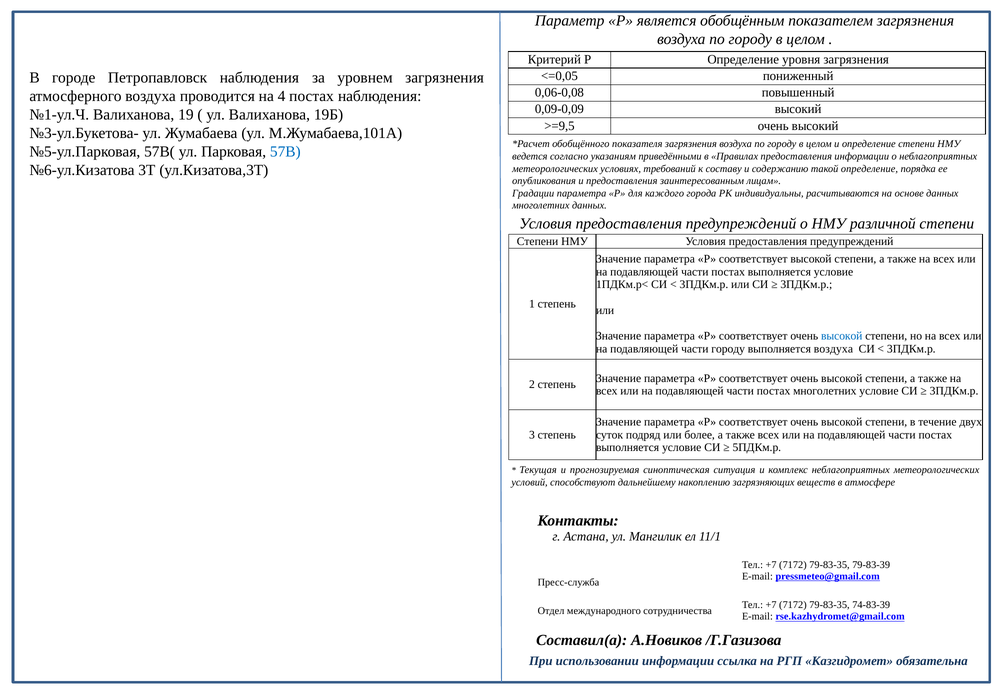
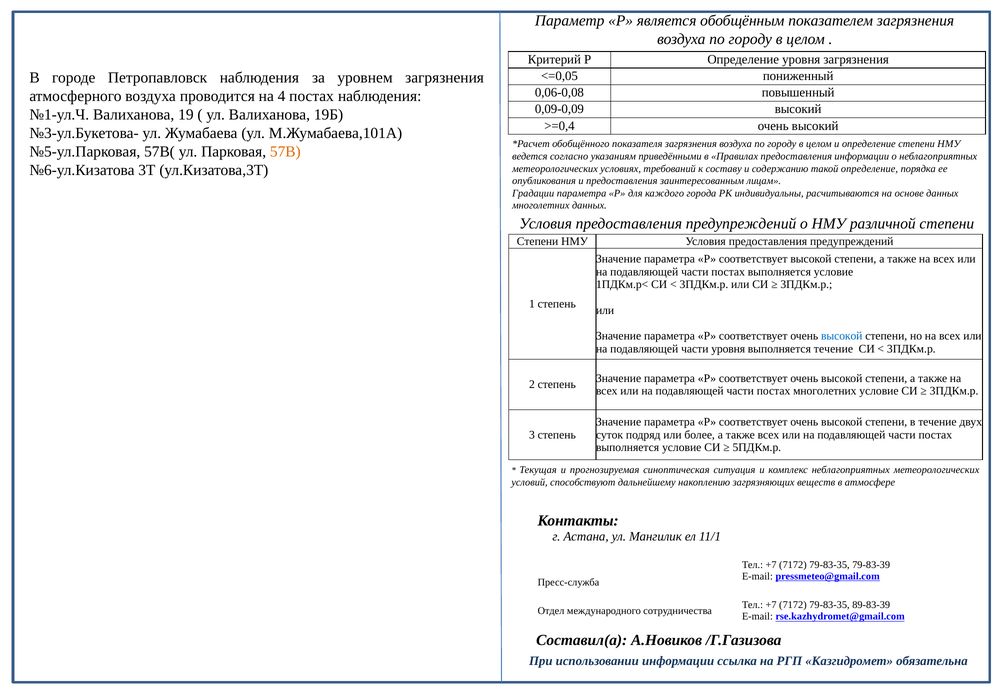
>=9,5: >=9,5 -> >=0,4
57В colour: blue -> orange
части городу: городу -> уровня
выполняется воздуха: воздуха -> течение
74-83-39: 74-83-39 -> 89-83-39
